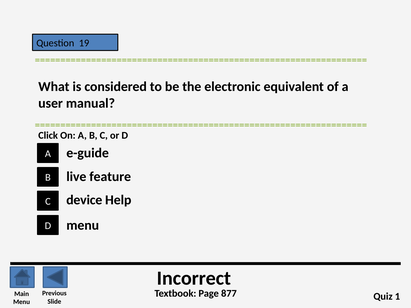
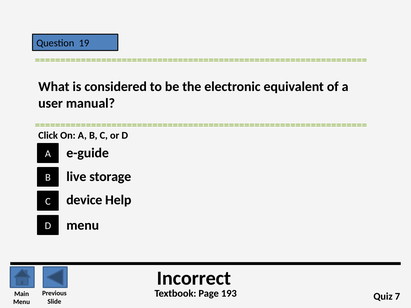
feature: feature -> storage
877: 877 -> 193
1: 1 -> 7
